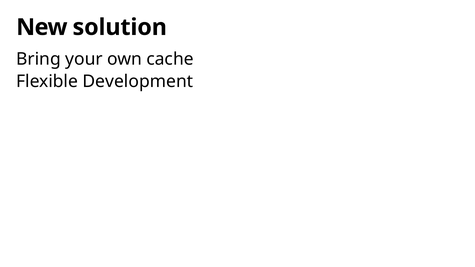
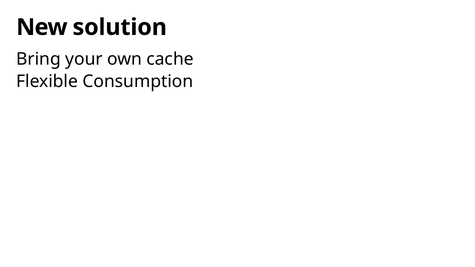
Development: Development -> Consumption
